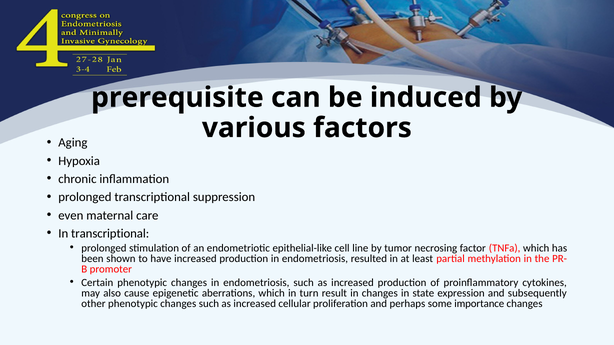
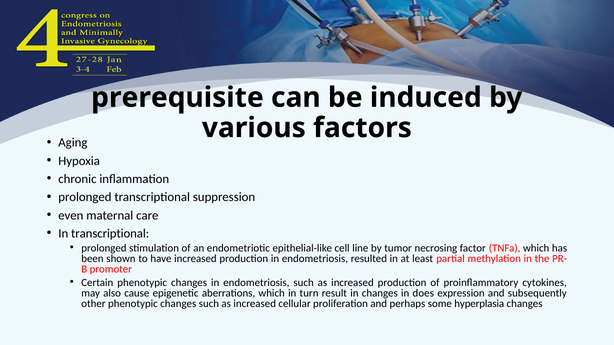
state: state -> does
importance: importance -> hyperplasia
